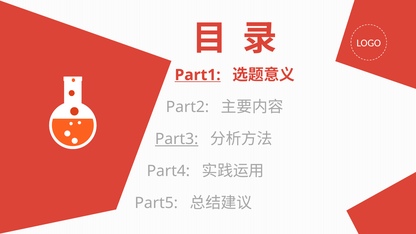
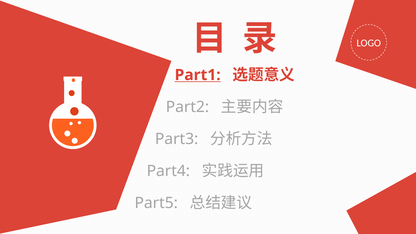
Part3 underline: present -> none
